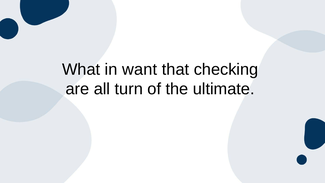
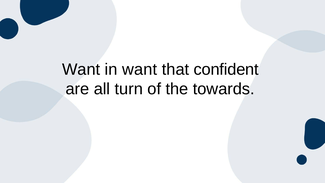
What at (81, 69): What -> Want
checking: checking -> confident
ultimate: ultimate -> towards
